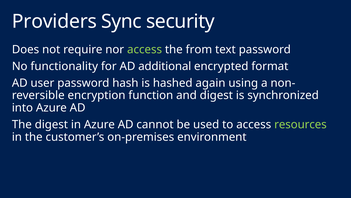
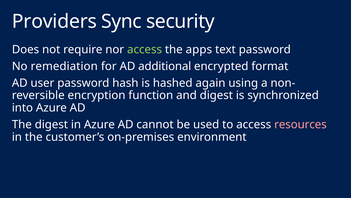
from: from -> apps
functionality: functionality -> remediation
resources colour: light green -> pink
